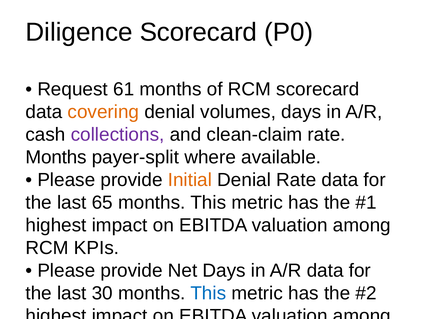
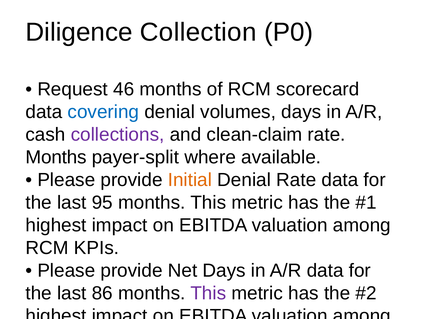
Diligence Scorecard: Scorecard -> Collection
61: 61 -> 46
covering colour: orange -> blue
65: 65 -> 95
30: 30 -> 86
This at (208, 294) colour: blue -> purple
